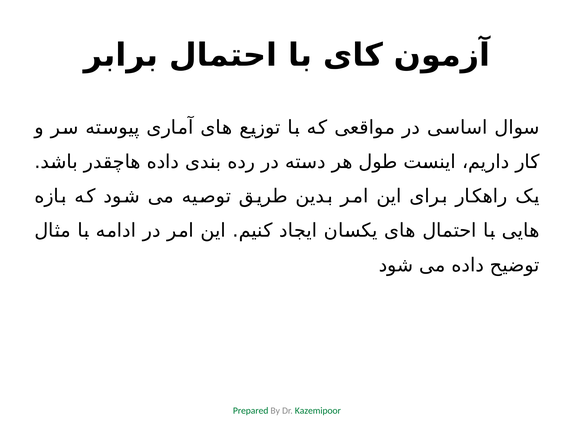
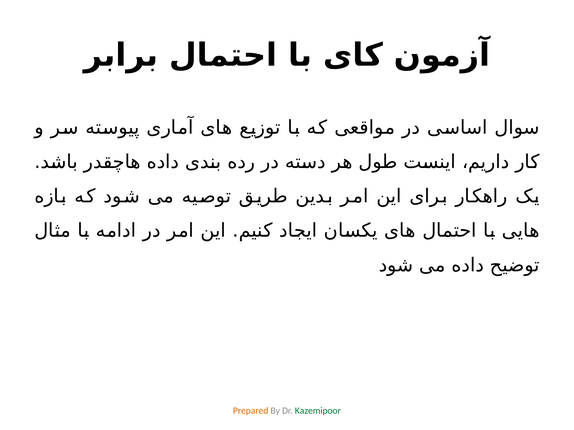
Prepared colour: green -> orange
